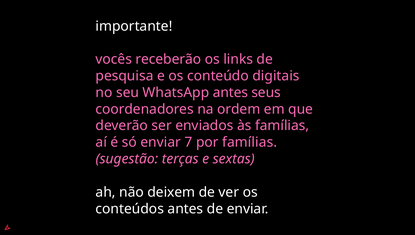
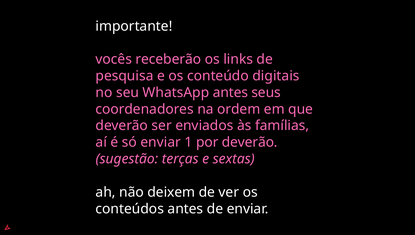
7: 7 -> 1
por famílias: famílias -> deverão
